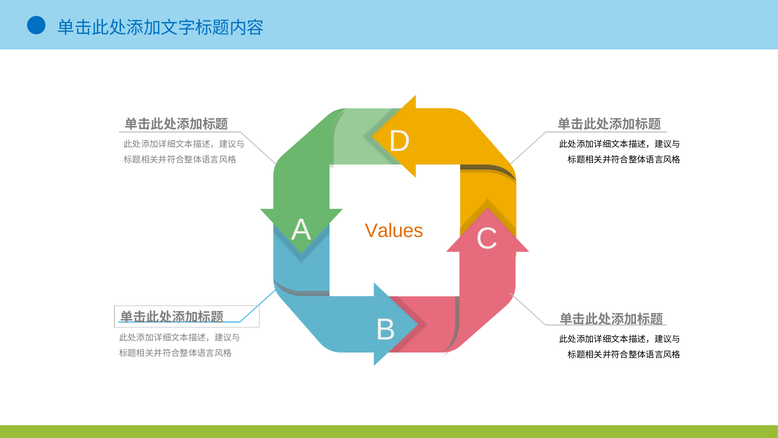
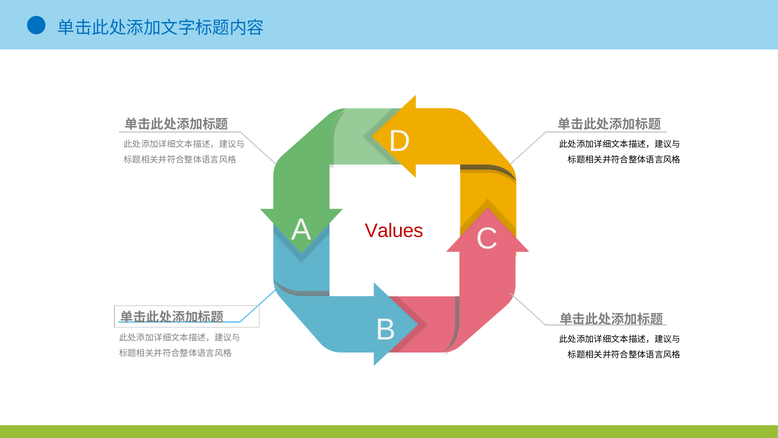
Values colour: orange -> red
